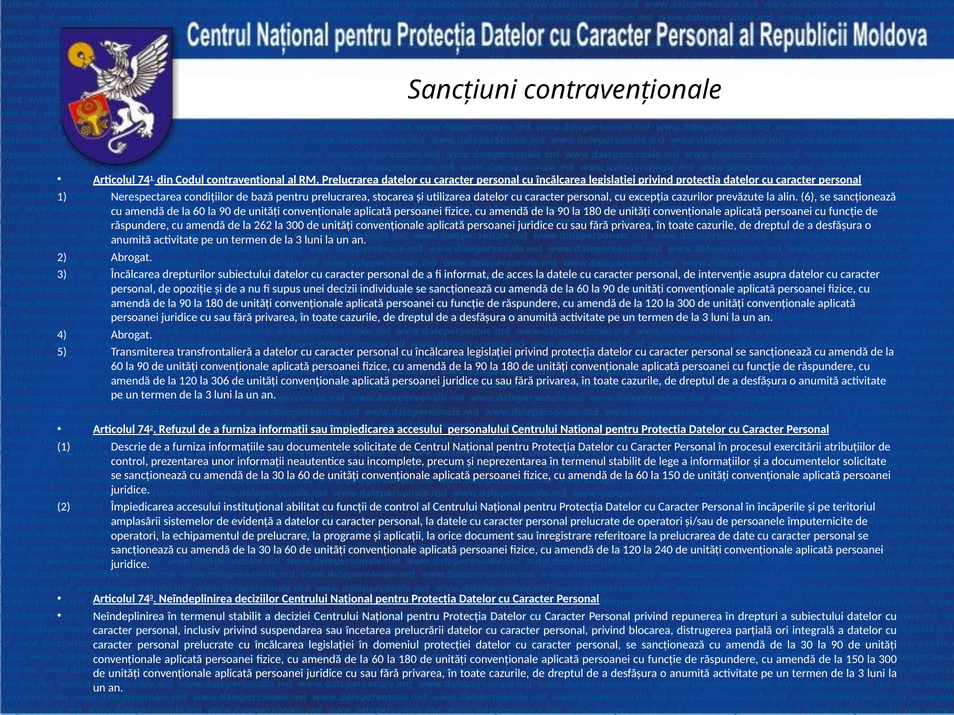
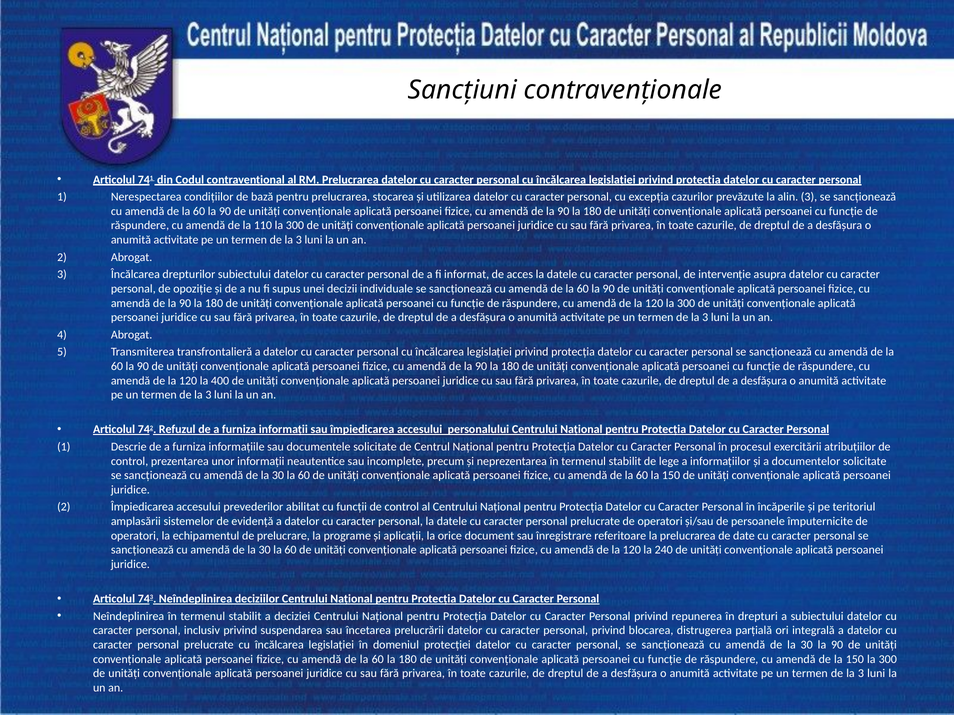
alin 6: 6 -> 3
262: 262 -> 110
306: 306 -> 400
instituţional: instituţional -> prevederilor
